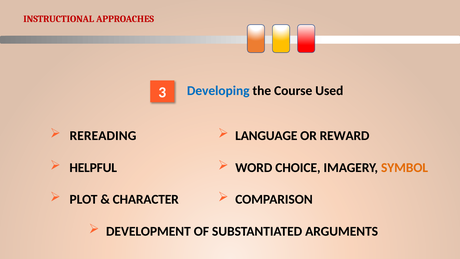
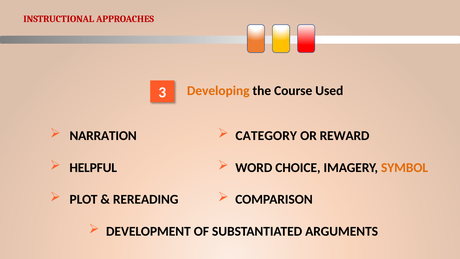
Developing colour: blue -> orange
REREADING: REREADING -> NARRATION
LANGUAGE: LANGUAGE -> CATEGORY
CHARACTER: CHARACTER -> REREADING
